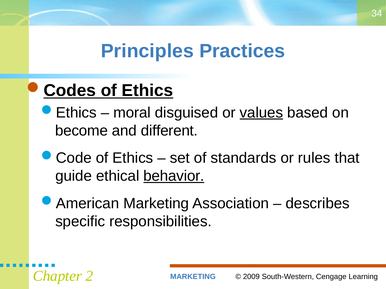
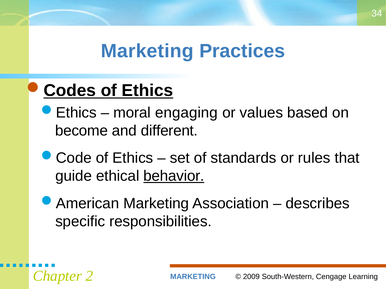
Principles at (147, 51): Principles -> Marketing
disguised: disguised -> engaging
values underline: present -> none
